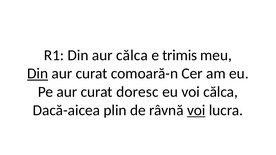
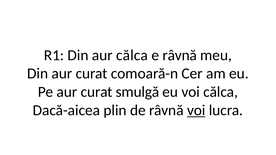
e trimis: trimis -> râvnă
Din at (38, 74) underline: present -> none
doresc: doresc -> smulgă
